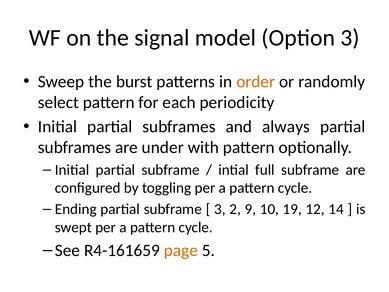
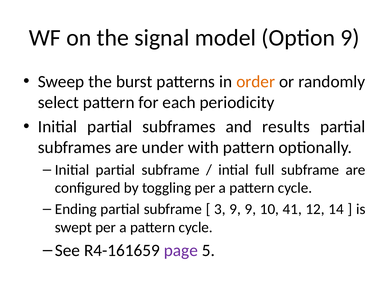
Option 3: 3 -> 9
always: always -> results
3 2: 2 -> 9
19: 19 -> 41
page colour: orange -> purple
